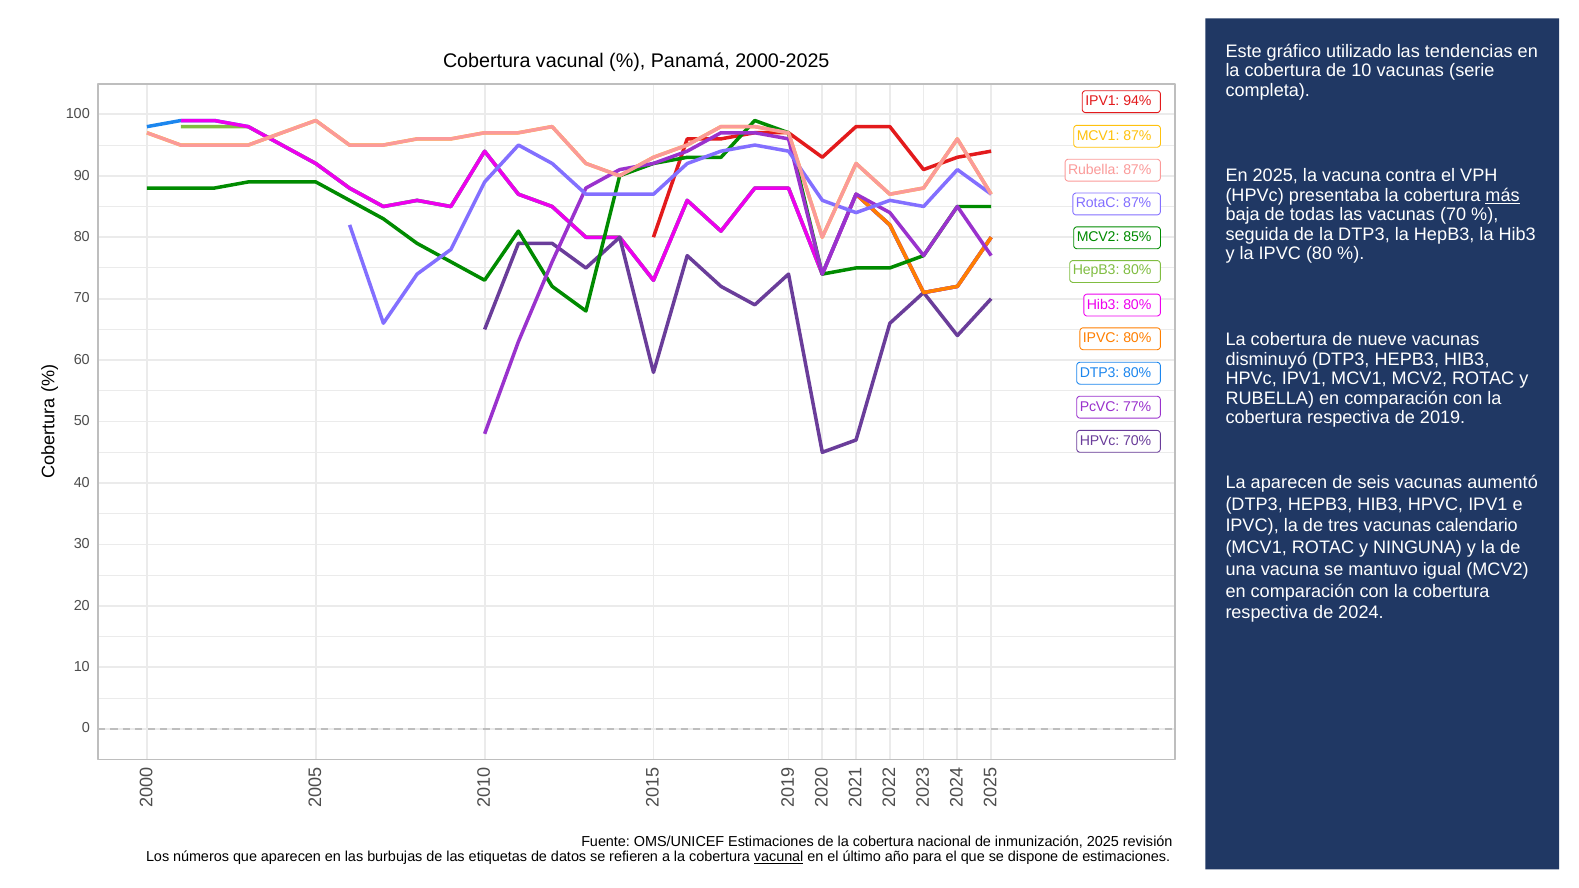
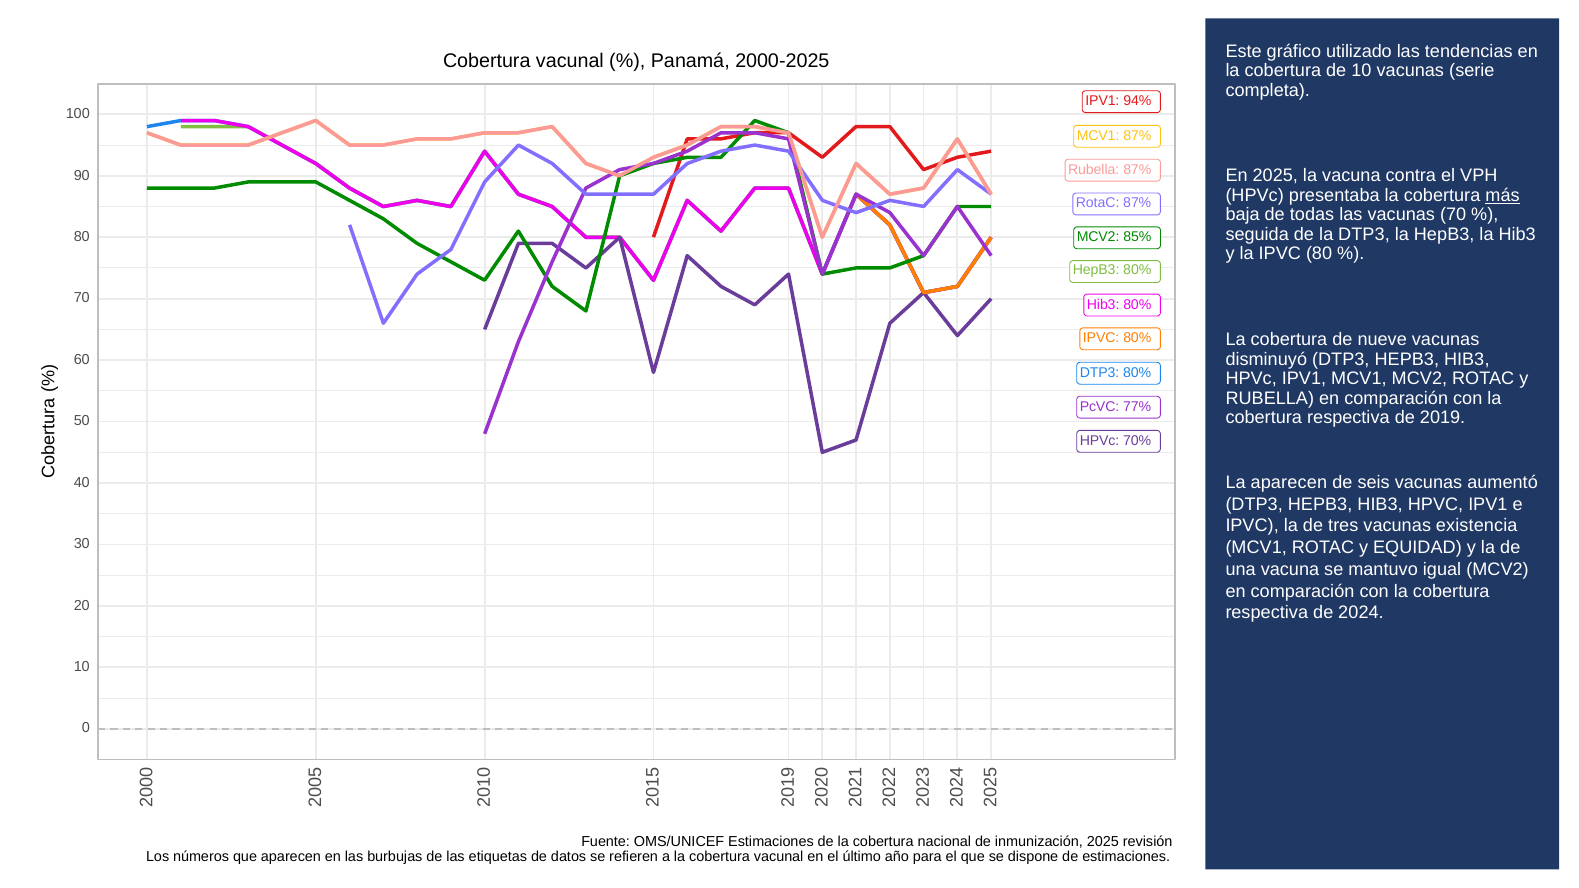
calendario: calendario -> existencia
NINGUNA: NINGUNA -> EQUIDAD
vacunal at (779, 857) underline: present -> none
